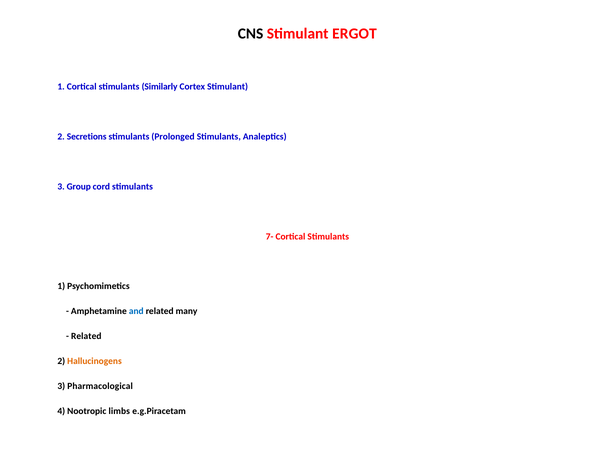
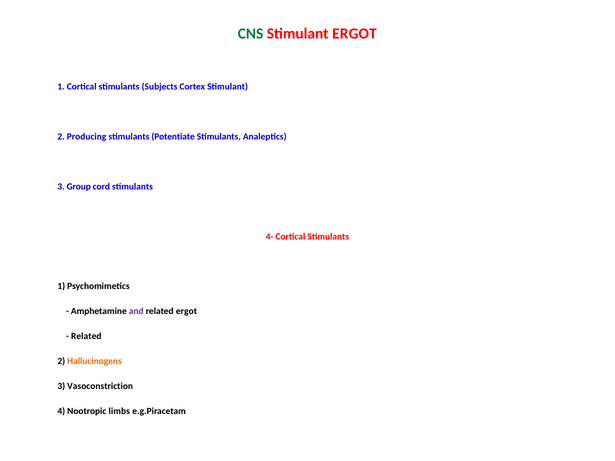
CNS colour: black -> green
Similarly: Similarly -> Subjects
Secretions: Secretions -> Producing
Prolonged: Prolonged -> Potentiate
7-: 7- -> 4-
and colour: blue -> purple
related many: many -> ergot
Pharmacological: Pharmacological -> Vasoconstriction
